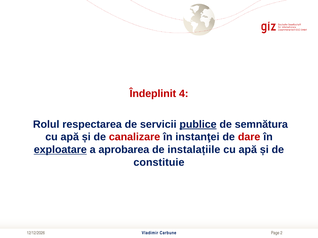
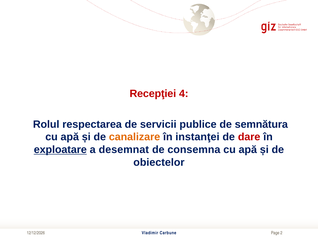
Îndeplinit: Îndeplinit -> Recepţiei
publice underline: present -> none
canalizare colour: red -> orange
aprobarea: aprobarea -> desemnat
instalațiile: instalațiile -> consemna
constituie: constituie -> obiectelor
